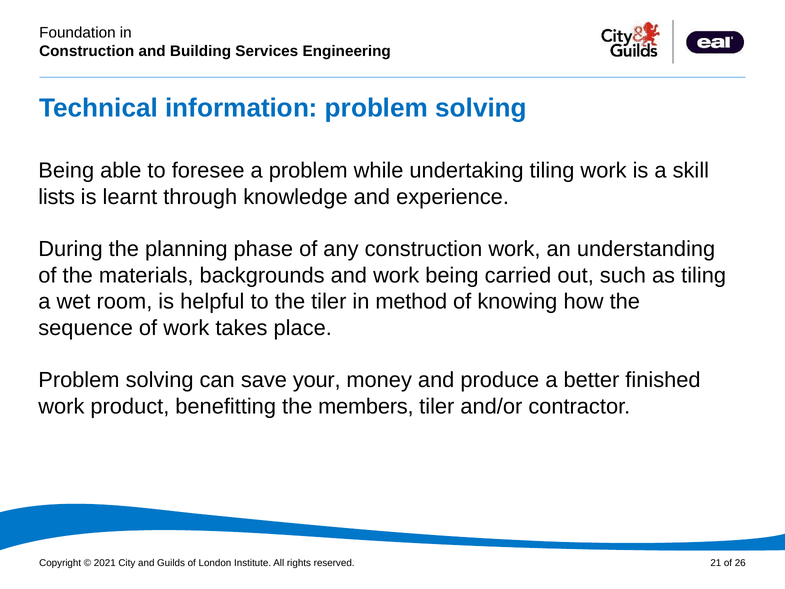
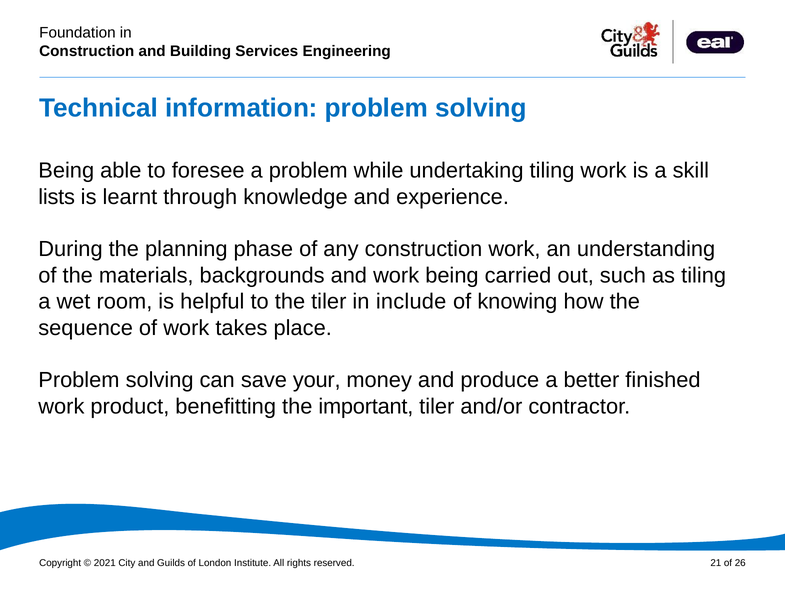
method: method -> include
members: members -> important
